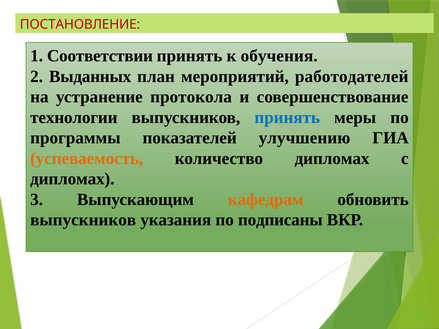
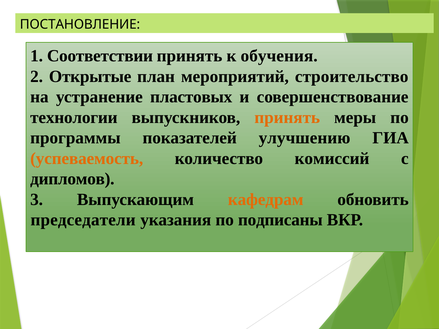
ПОСТАНОВЛЕНИЕ colour: red -> black
Выданных: Выданных -> Открытые
работодателей: работодателей -> строительство
протокола: протокола -> пластовых
принять at (287, 118) colour: blue -> orange
количество дипломах: дипломах -> комиссий
дипломах at (72, 179): дипломах -> дипломов
выпускников at (83, 220): выпускников -> председатели
